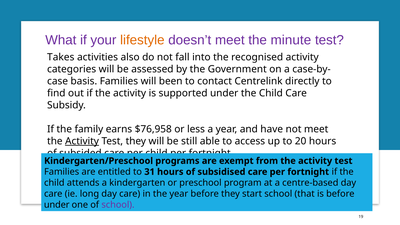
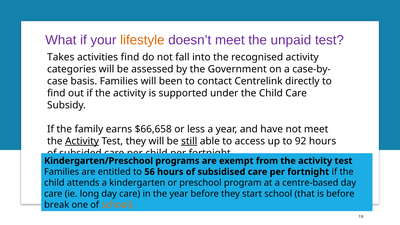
minute: minute -> unpaid
activities also: also -> find
$76,958: $76,958 -> $66,658
still underline: none -> present
20: 20 -> 92
31: 31 -> 56
under at (57, 205): under -> break
school at (118, 205) colour: purple -> orange
